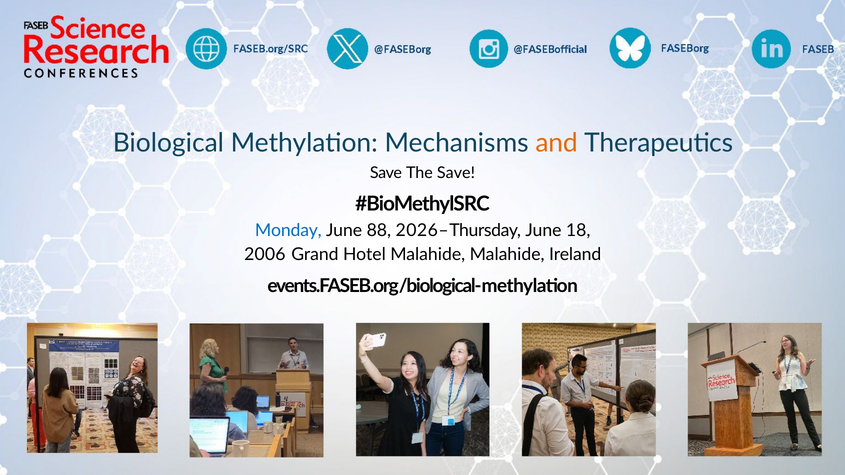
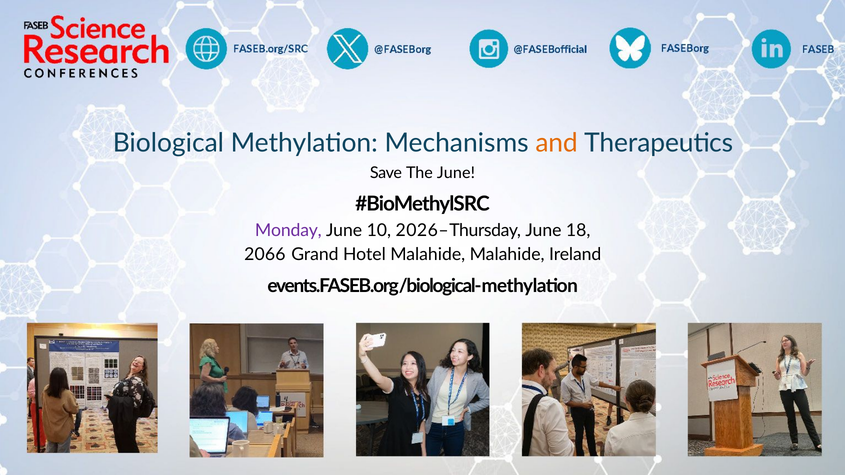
The Save: Save -> June
Monday colour: blue -> purple
88: 88 -> 10
2006: 2006 -> 2066
